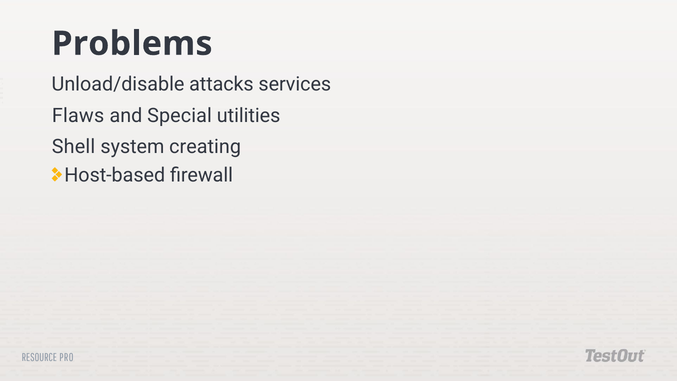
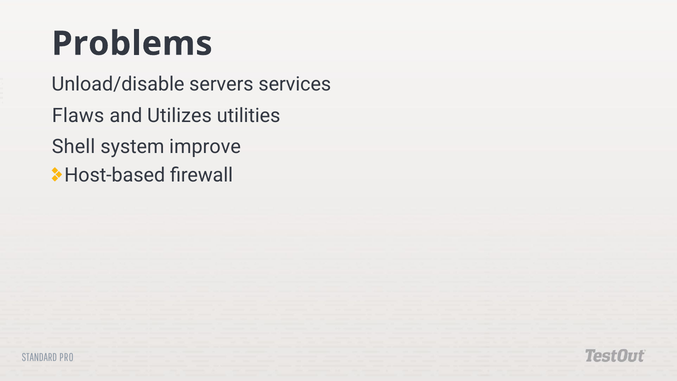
attacks: attacks -> servers
Special: Special -> Utilizes
creating: creating -> improve
RESOURCE: RESOURCE -> STANDARD
